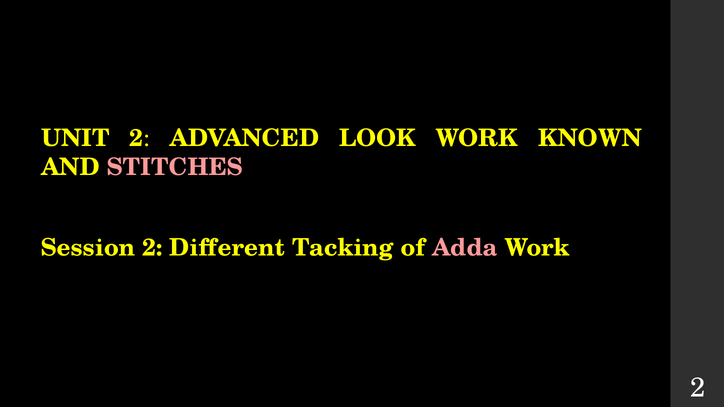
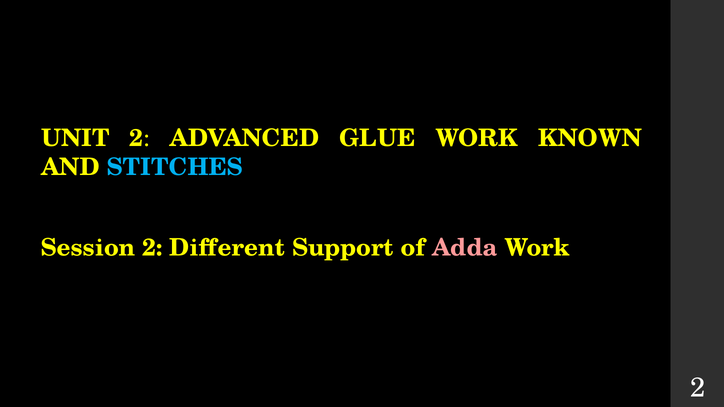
LOOK: LOOK -> GLUE
STITCHES colour: pink -> light blue
Tacking: Tacking -> Support
